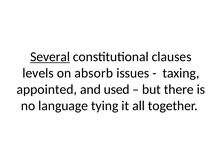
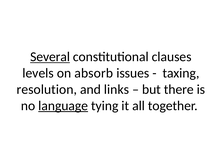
appointed: appointed -> resolution
used: used -> links
language underline: none -> present
